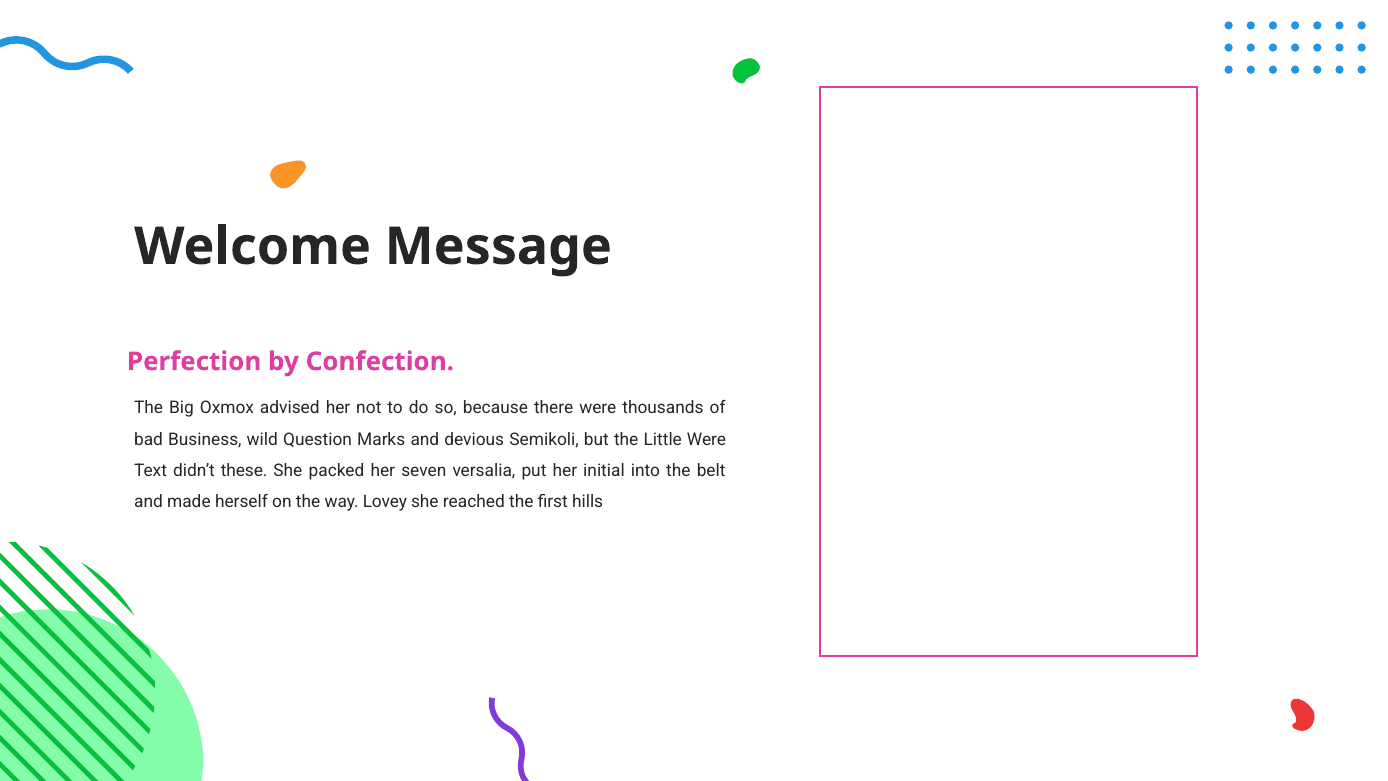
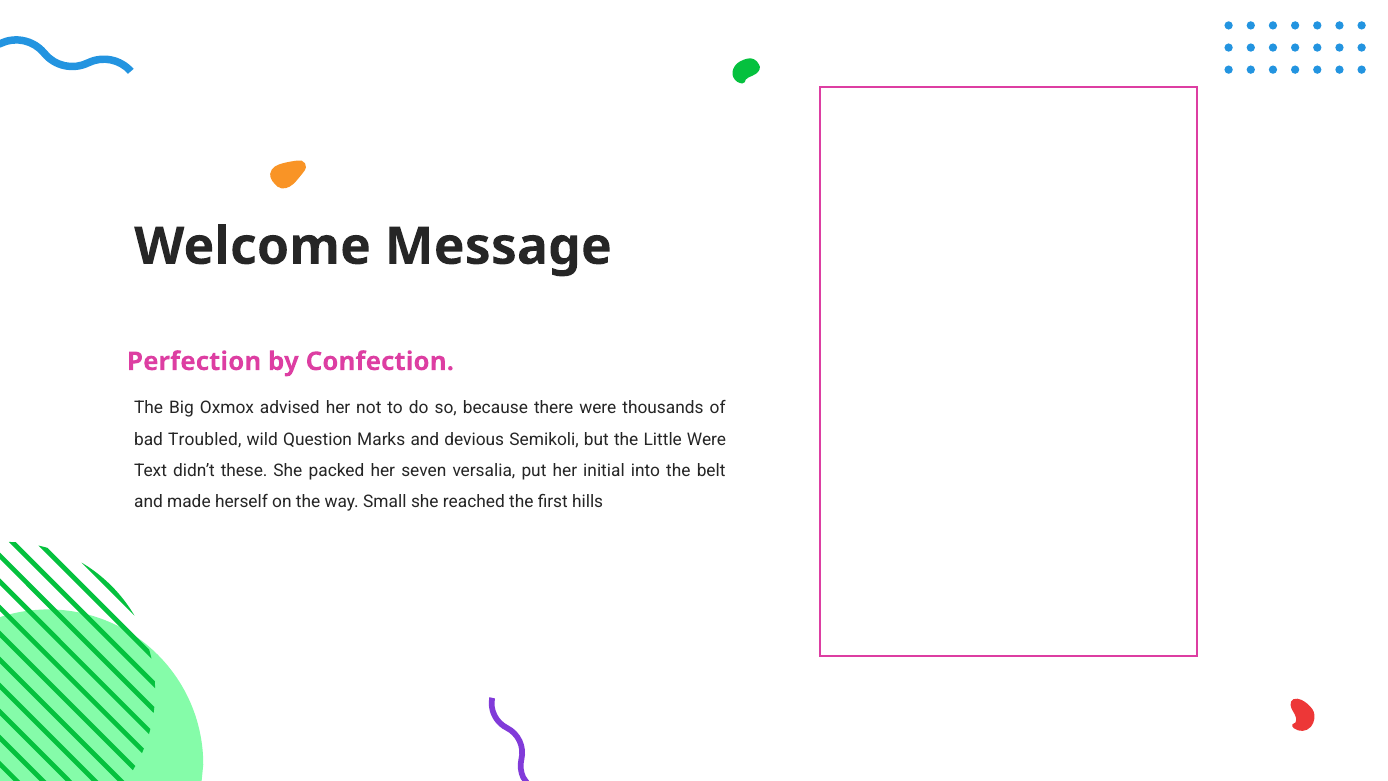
Business: Business -> Troubled
Lovey: Lovey -> Small
